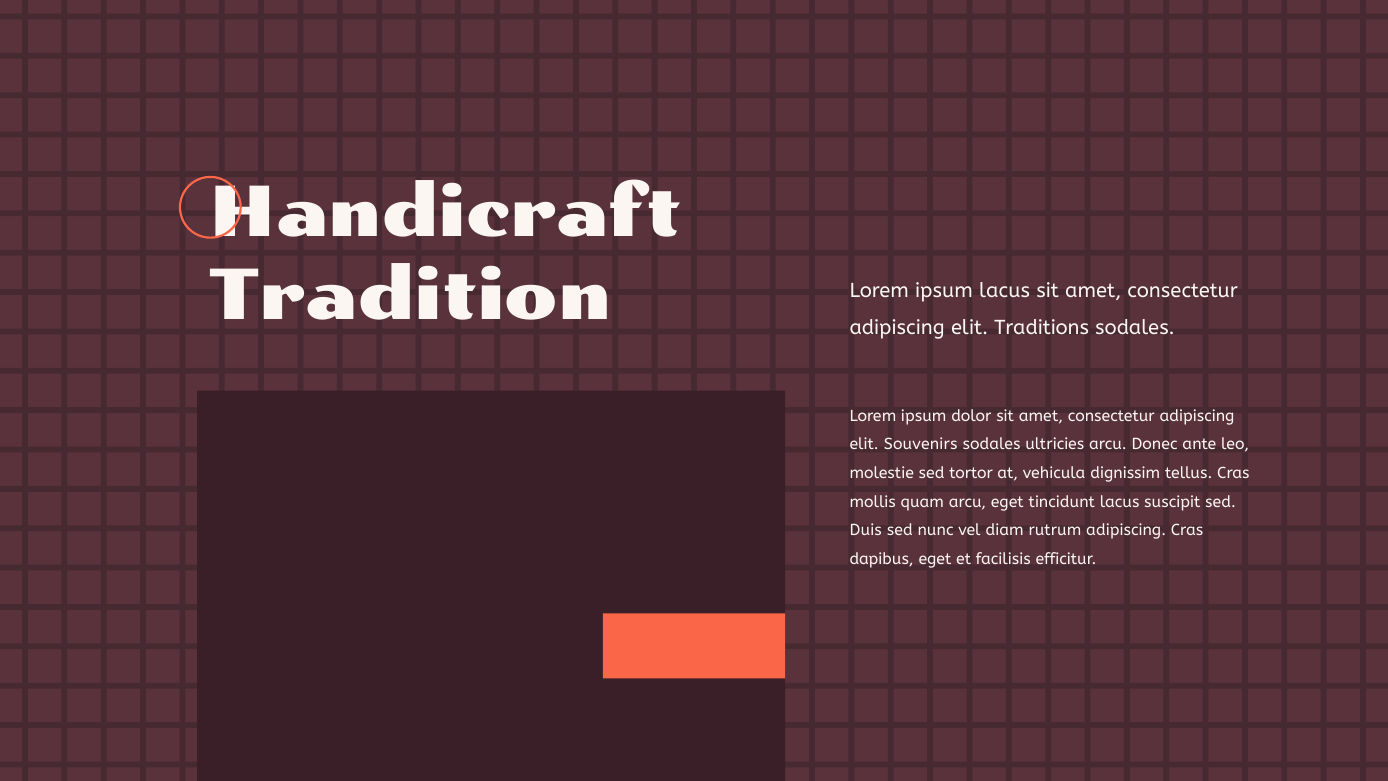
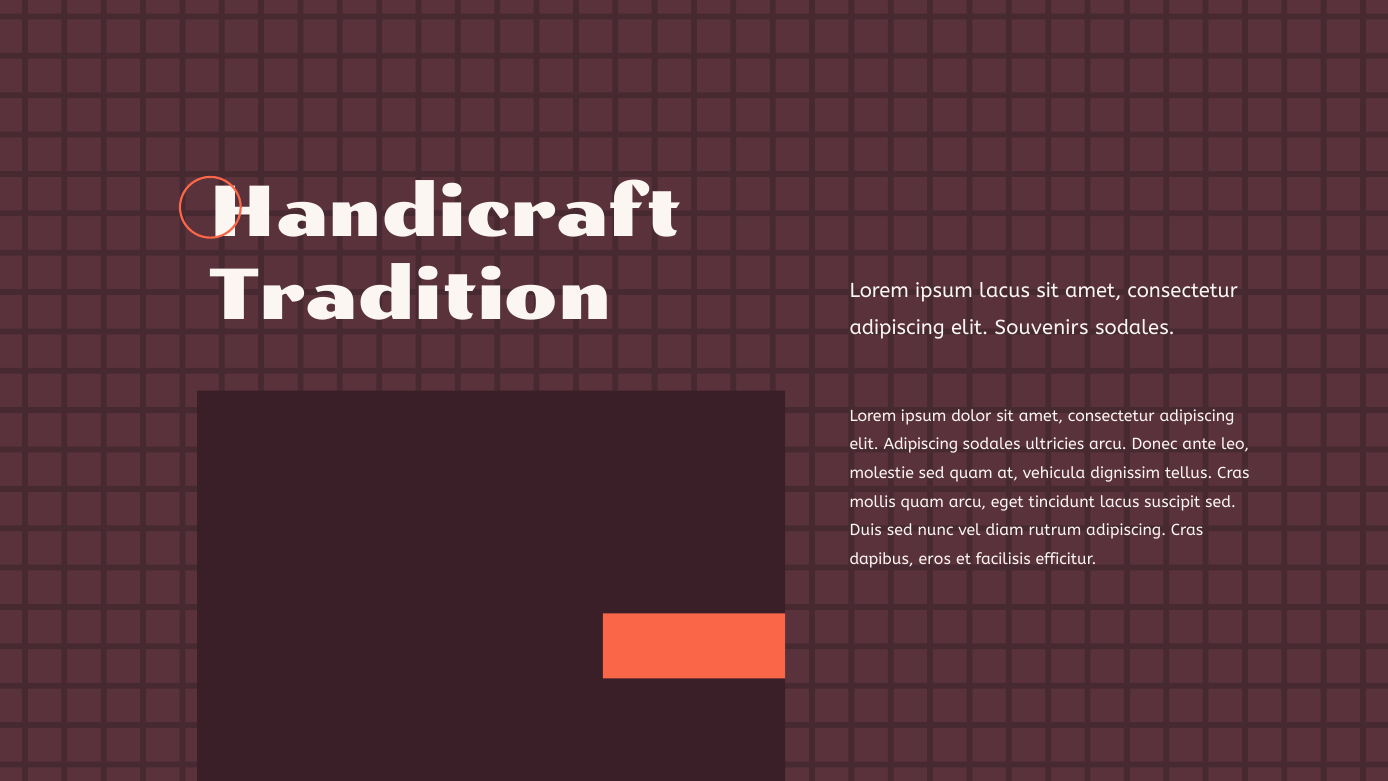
Traditions: Traditions -> Souvenirs
elit Souvenirs: Souvenirs -> Adipiscing
sed tortor: tortor -> quam
dapibus eget: eget -> eros
